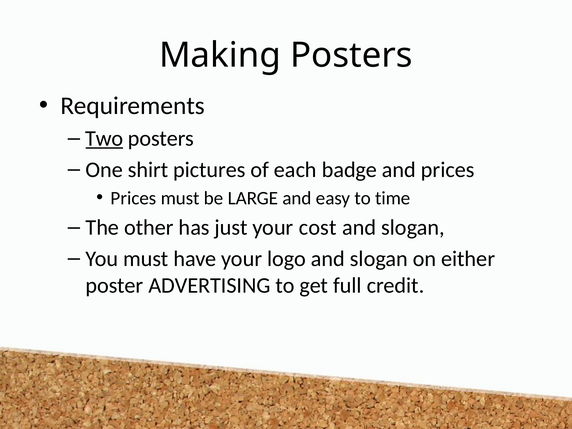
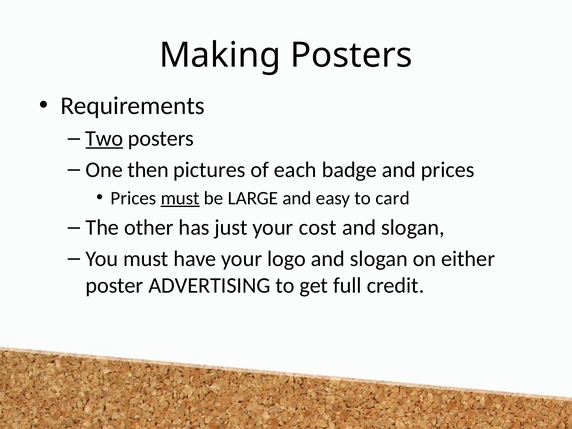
shirt: shirt -> then
must at (180, 198) underline: none -> present
time: time -> card
